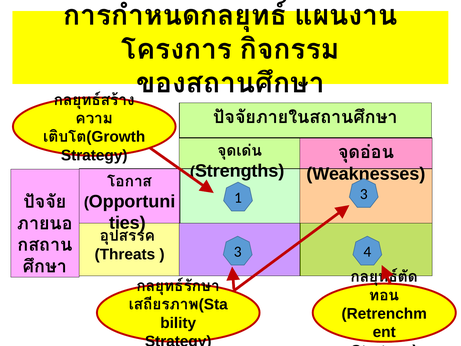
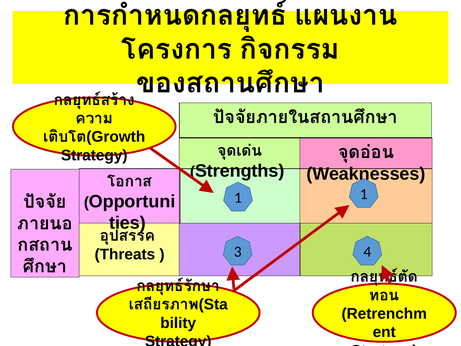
1 3: 3 -> 1
